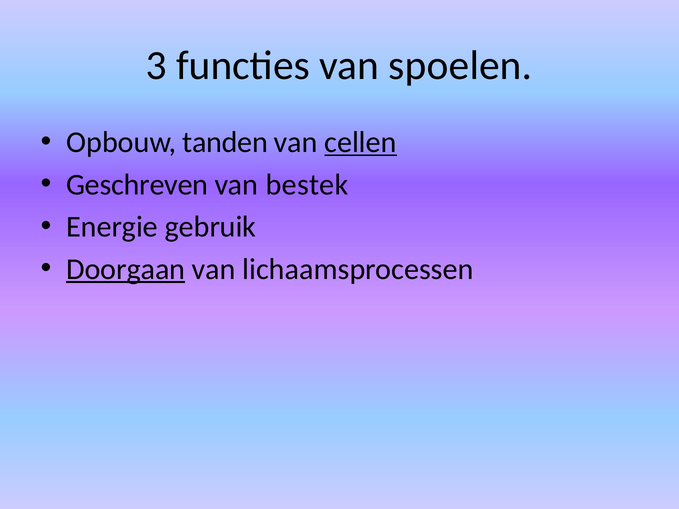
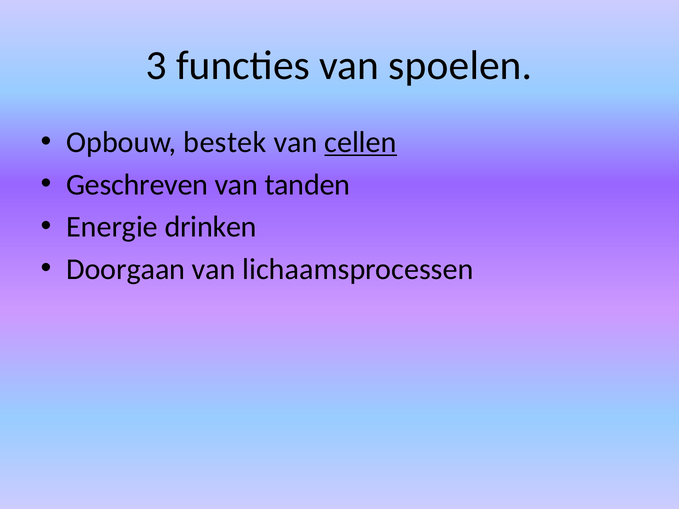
tanden: tanden -> bestek
bestek: bestek -> tanden
gebruik: gebruik -> drinken
Doorgaan underline: present -> none
